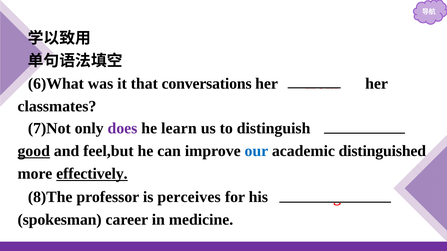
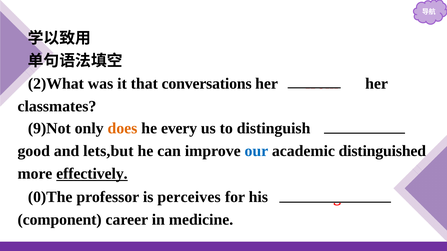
6)What: 6)What -> 2)What
7)Not: 7)Not -> 9)Not
does colour: purple -> orange
learn: learn -> every
good underline: present -> none
feel,but: feel,but -> lets,but
8)The: 8)The -> 0)The
spokesman: spokesman -> component
